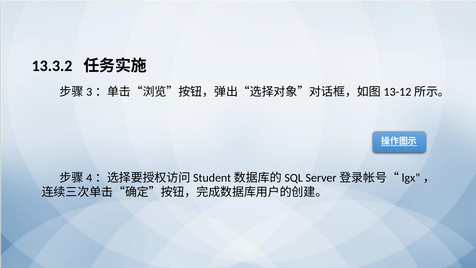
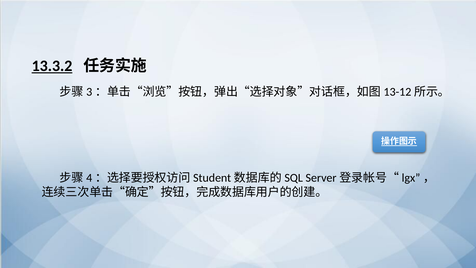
13.3.2 underline: none -> present
